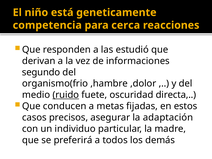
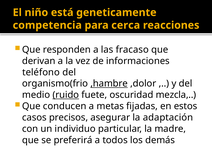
estudió: estudió -> fracaso
segundo: segundo -> teléfono
,hambre underline: none -> present
directa: directa -> mezcla
